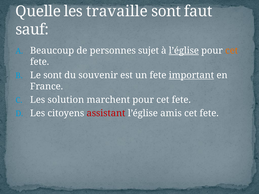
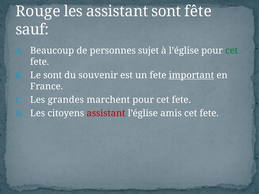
Quelle: Quelle -> Rouge
les travaille: travaille -> assistant
faut: faut -> fête
l’église at (184, 51) underline: present -> none
cet at (232, 51) colour: orange -> green
solution: solution -> grandes
